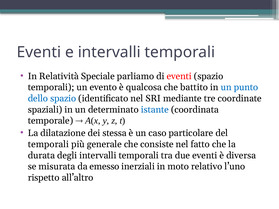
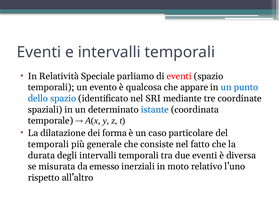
battito: battito -> appare
stessa: stessa -> forma
